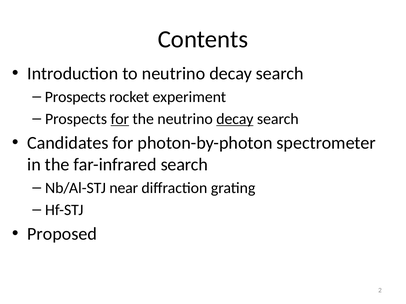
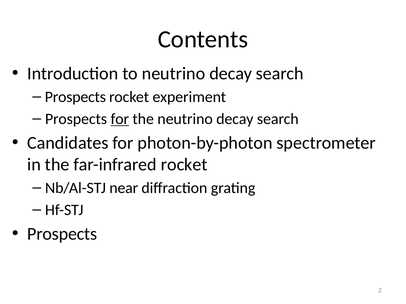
decay at (235, 119) underline: present -> none
far-infrared search: search -> rocket
Proposed at (62, 234): Proposed -> Prospects
